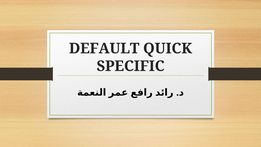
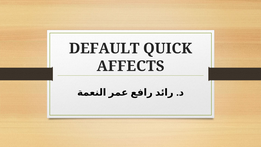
SPECIFIC: SPECIFIC -> AFFECTS
